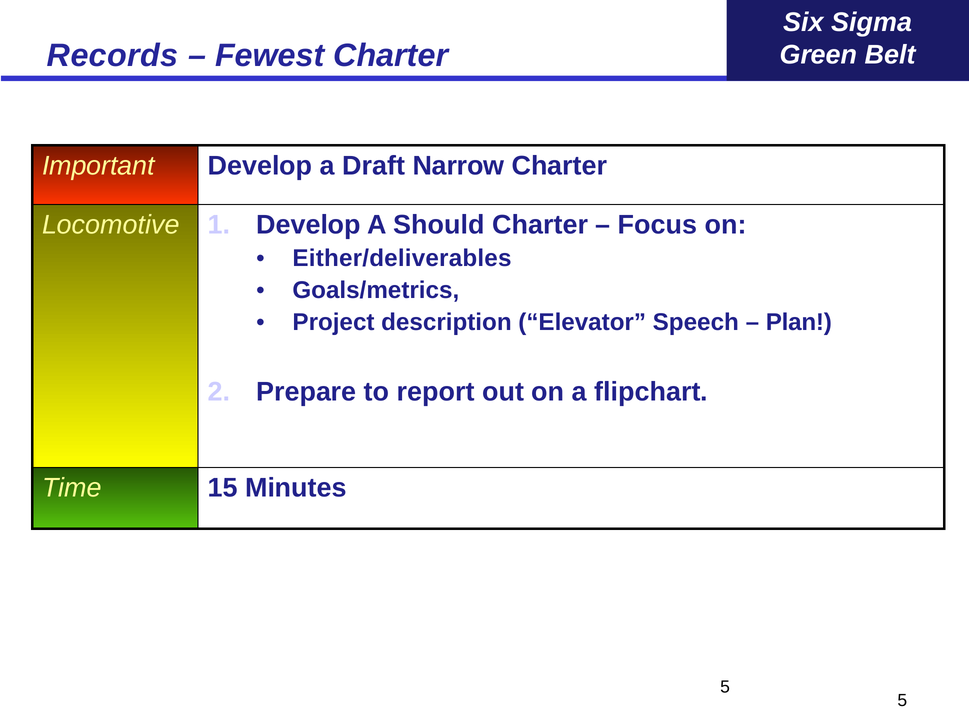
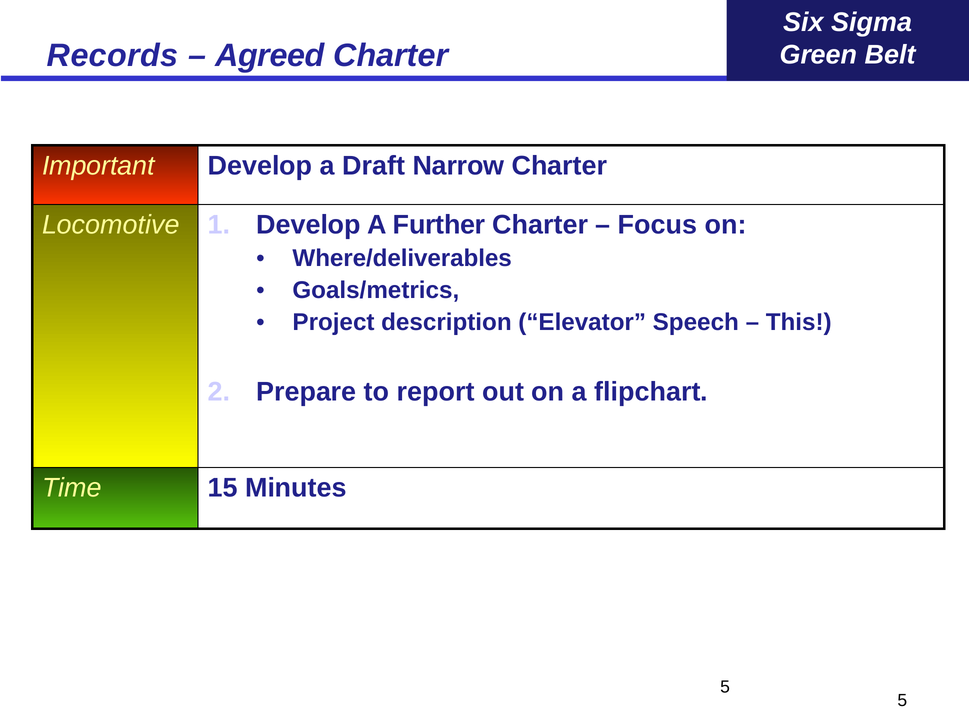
Fewest: Fewest -> Agreed
Should: Should -> Further
Either/deliverables: Either/deliverables -> Where/deliverables
Plan: Plan -> This
